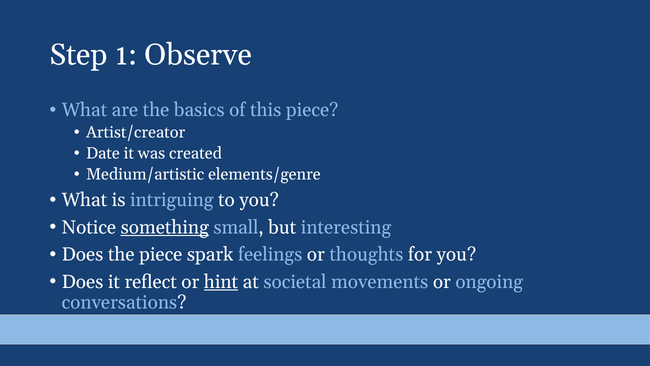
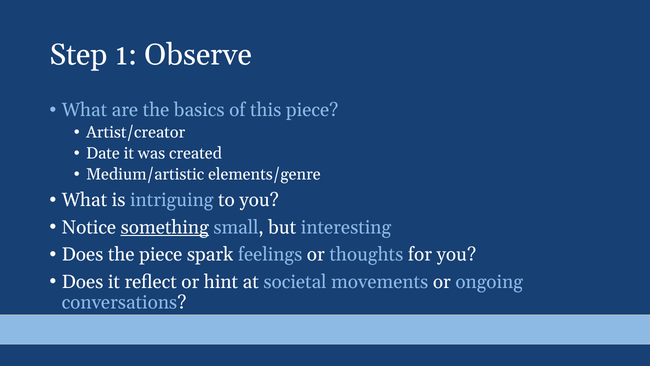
hint underline: present -> none
